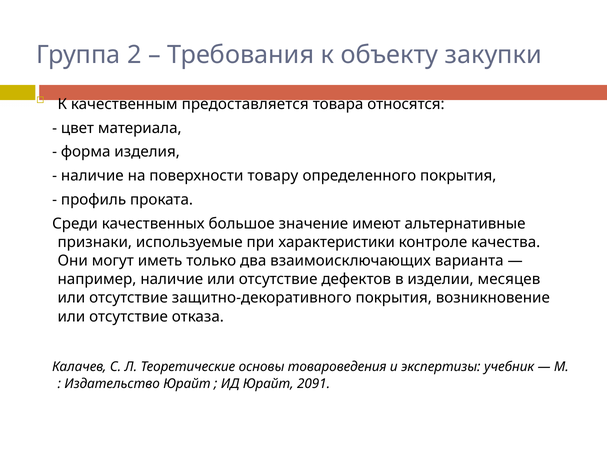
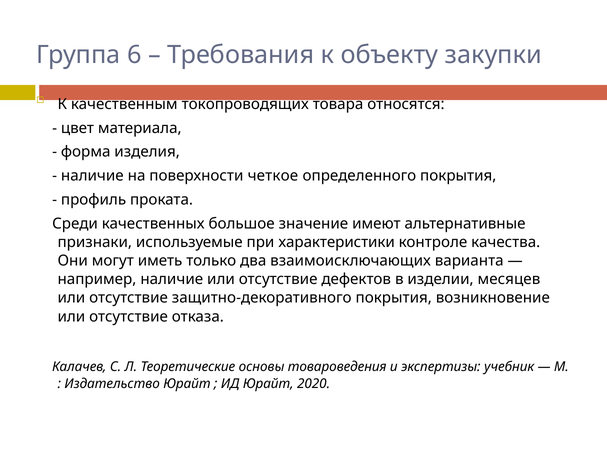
2: 2 -> 6
предоставляется: предоставляется -> токопроводящих
товару: товару -> четкое
2091: 2091 -> 2020
